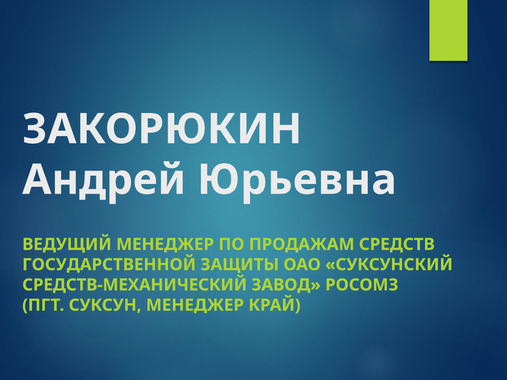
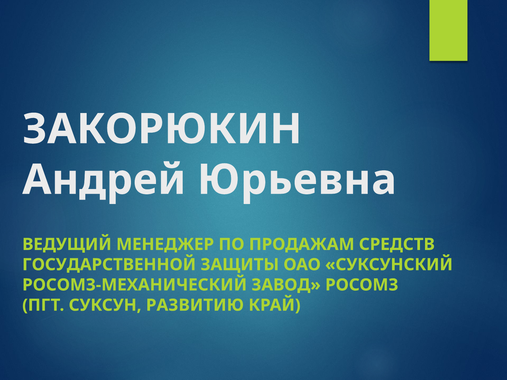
СРЕДСТВ-МЕХАНИЧЕСКИЙ: СРЕДСТВ-МЕХАНИЧЕСКИЙ -> РОСОМЗ-МЕХАНИЧЕСКИЙ
СУКСУН МЕНЕДЖЕР: МЕНЕДЖЕР -> РАЗВИТИЮ
